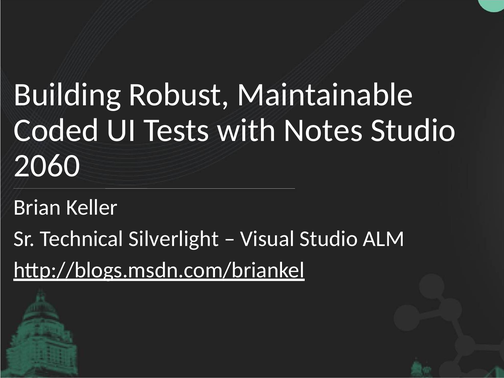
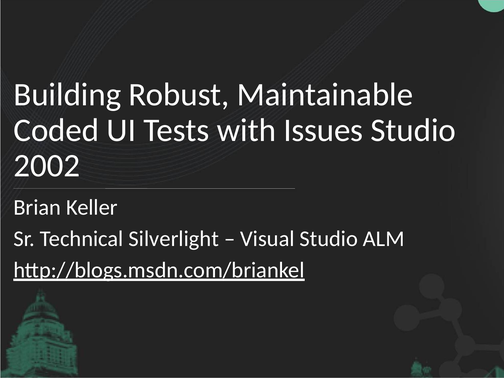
Notes: Notes -> Issues
2060: 2060 -> 2002
